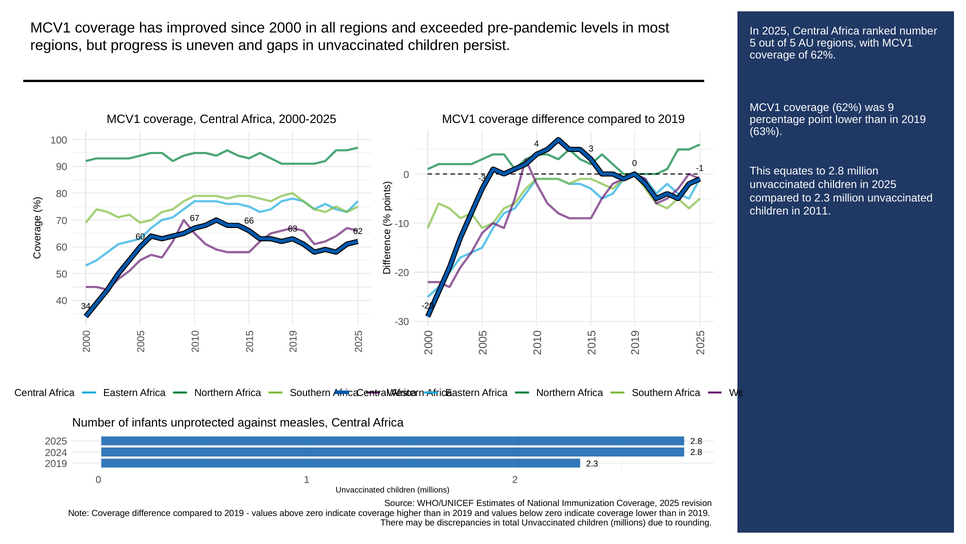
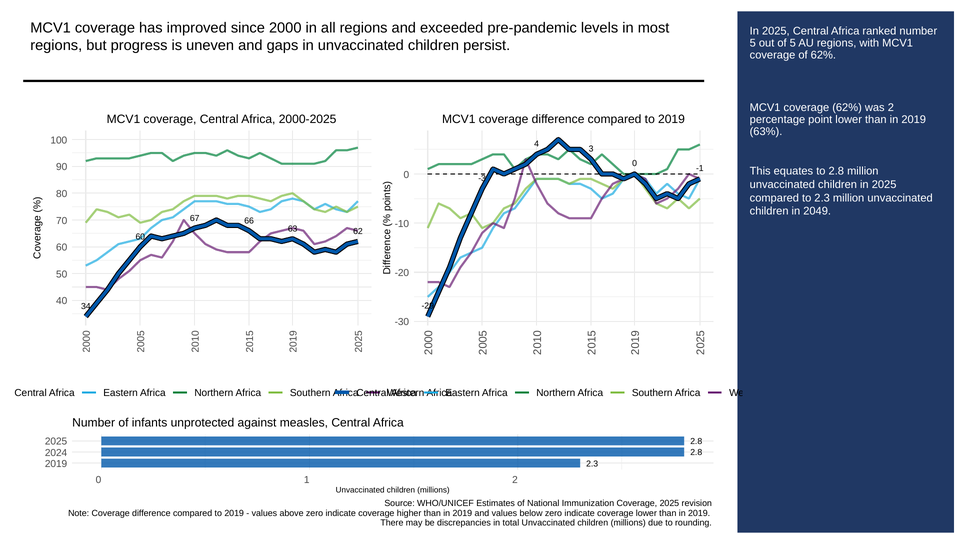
was 9: 9 -> 2
2011: 2011 -> 2049
